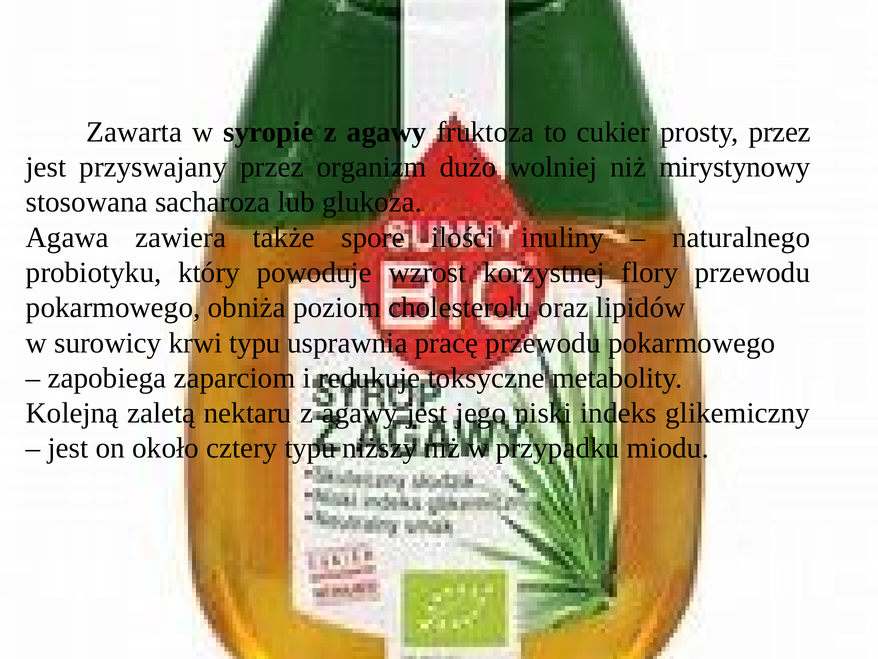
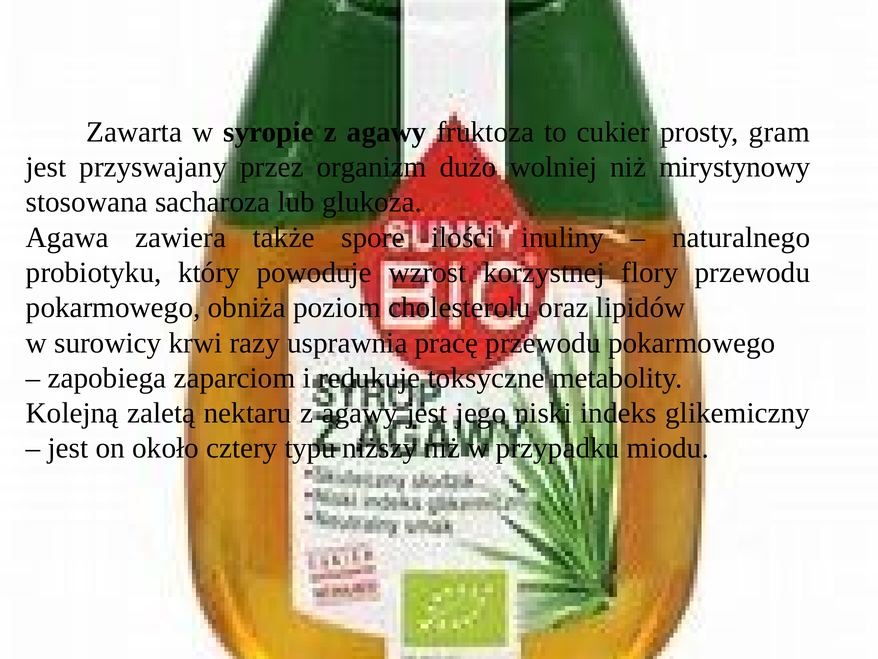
prosty przez: przez -> gram
krwi typu: typu -> razy
